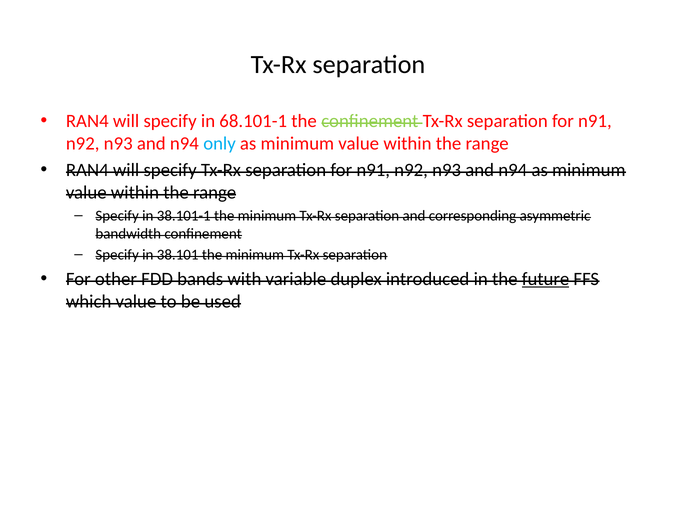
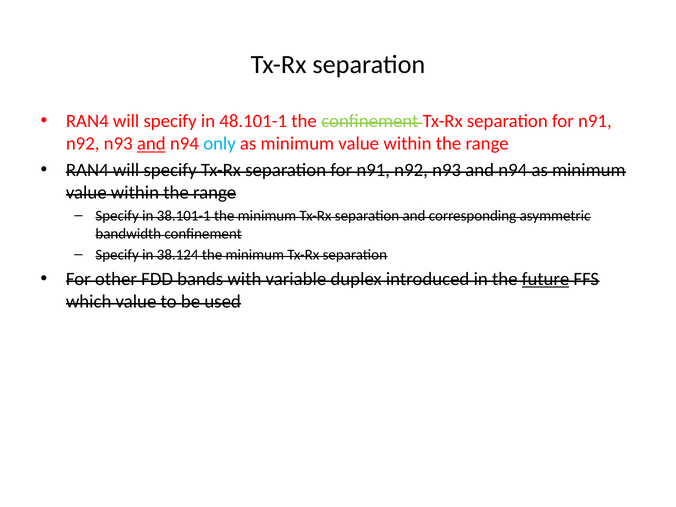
68.101-1: 68.101-1 -> 48.101-1
and at (151, 144) underline: none -> present
38.101: 38.101 -> 38.124
